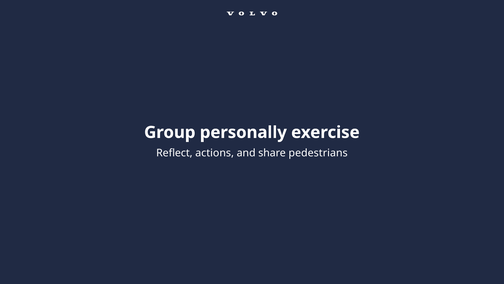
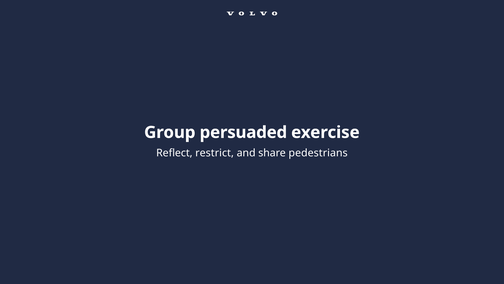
personally: personally -> persuaded
actions: actions -> restrict
